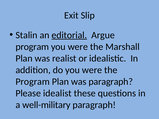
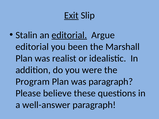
Exit underline: none -> present
program at (32, 47): program -> editorial
were at (78, 47): were -> been
idealist: idealist -> believe
well-military: well-military -> well-answer
